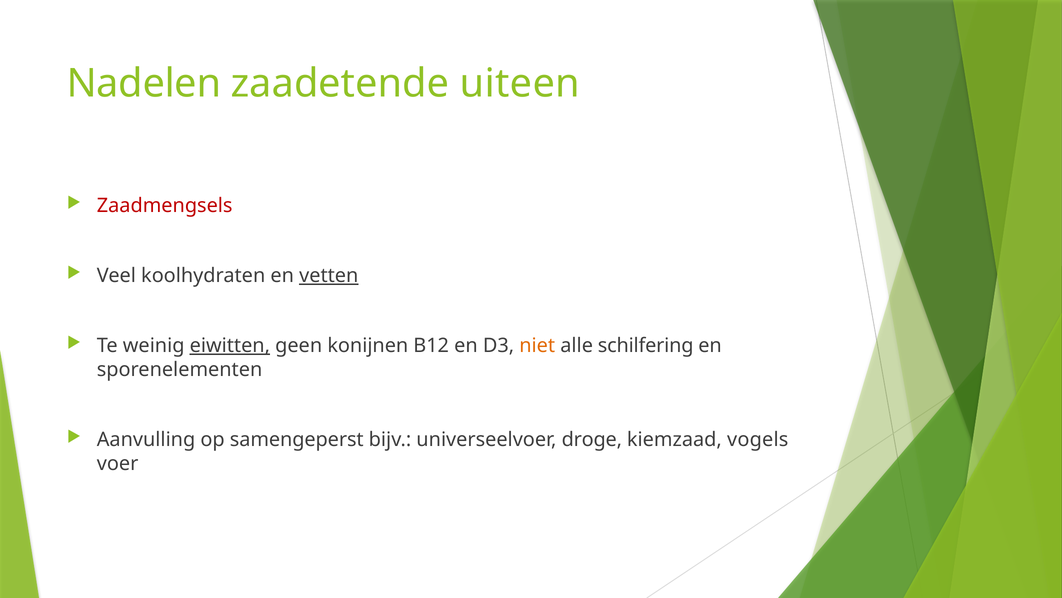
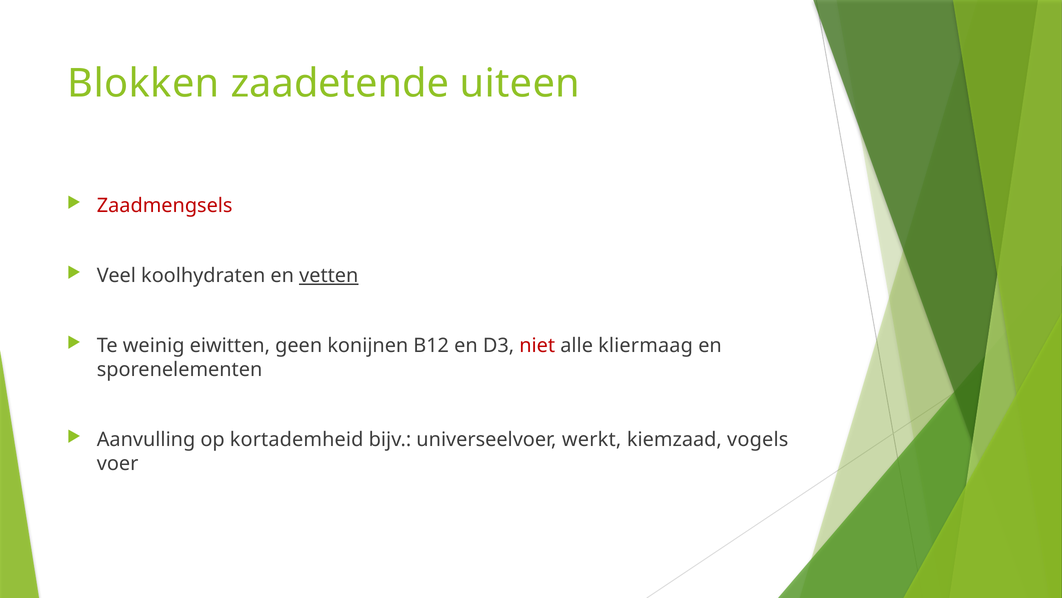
Nadelen: Nadelen -> Blokken
eiwitten underline: present -> none
niet colour: orange -> red
schilfering: schilfering -> kliermaag
samengeperst: samengeperst -> kortademheid
droge: droge -> werkt
